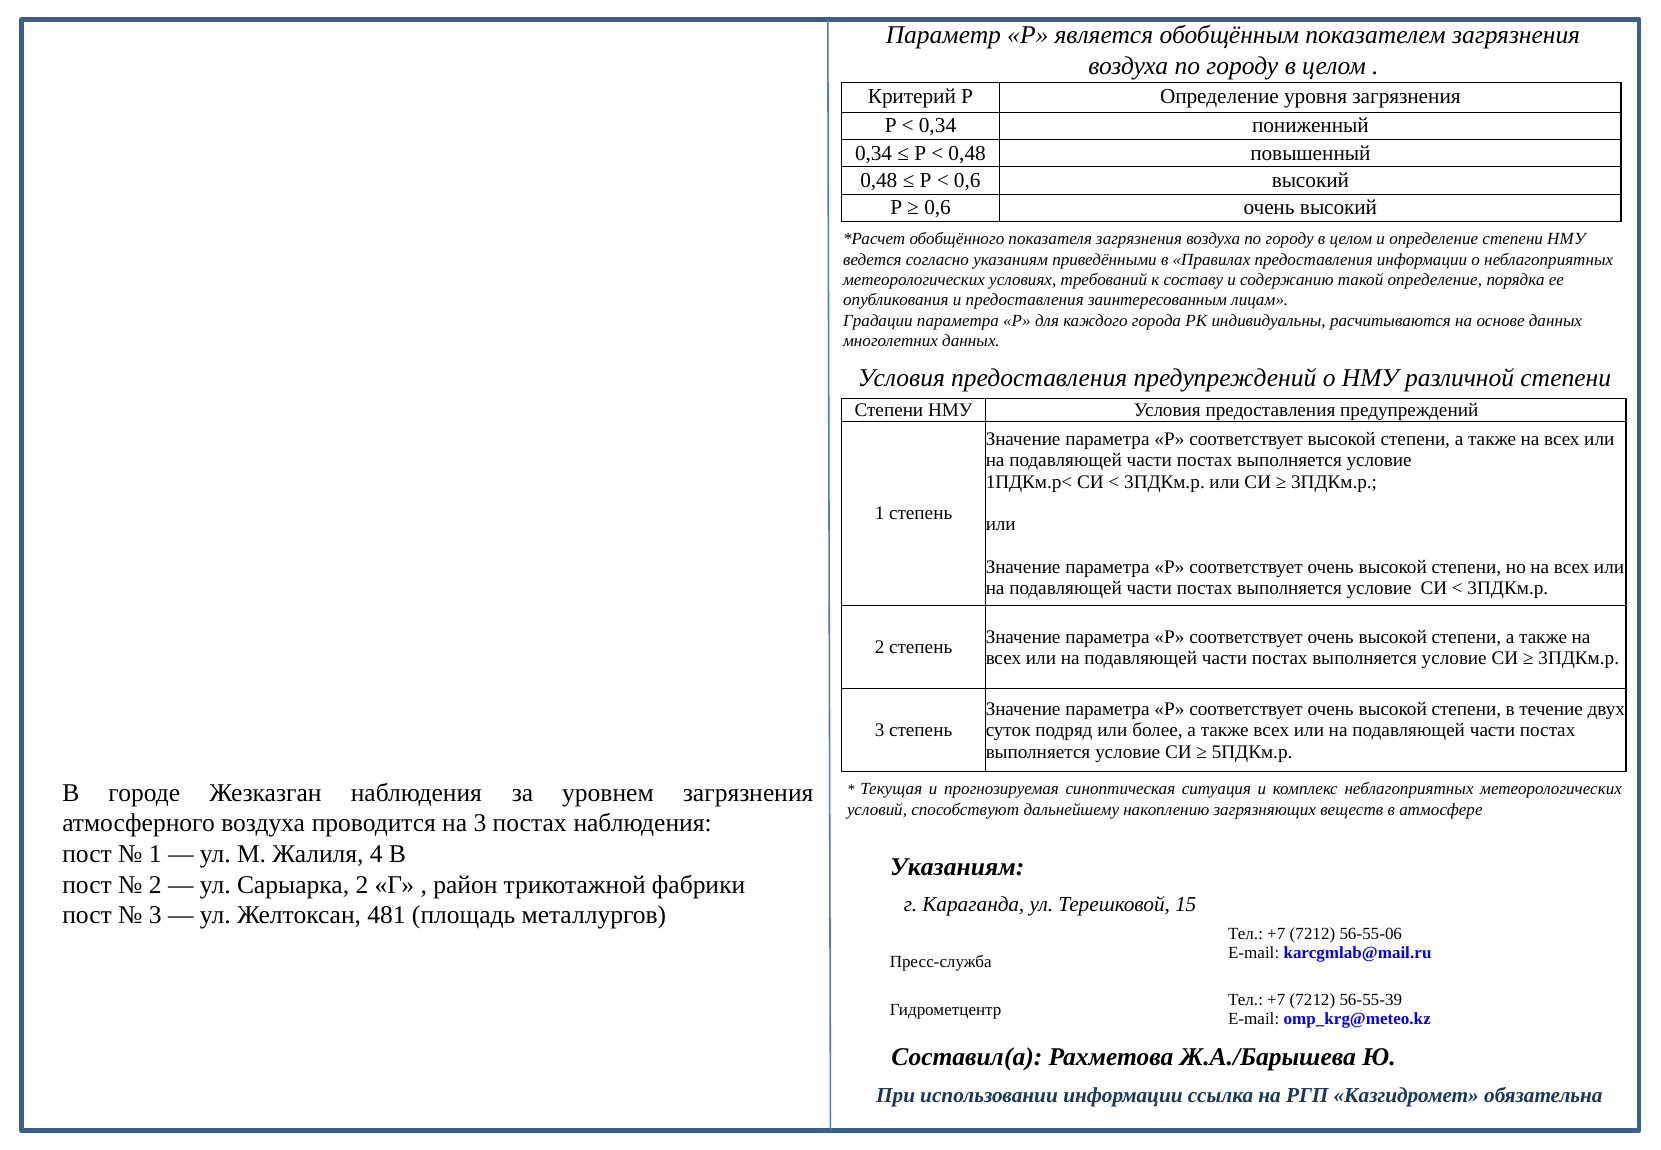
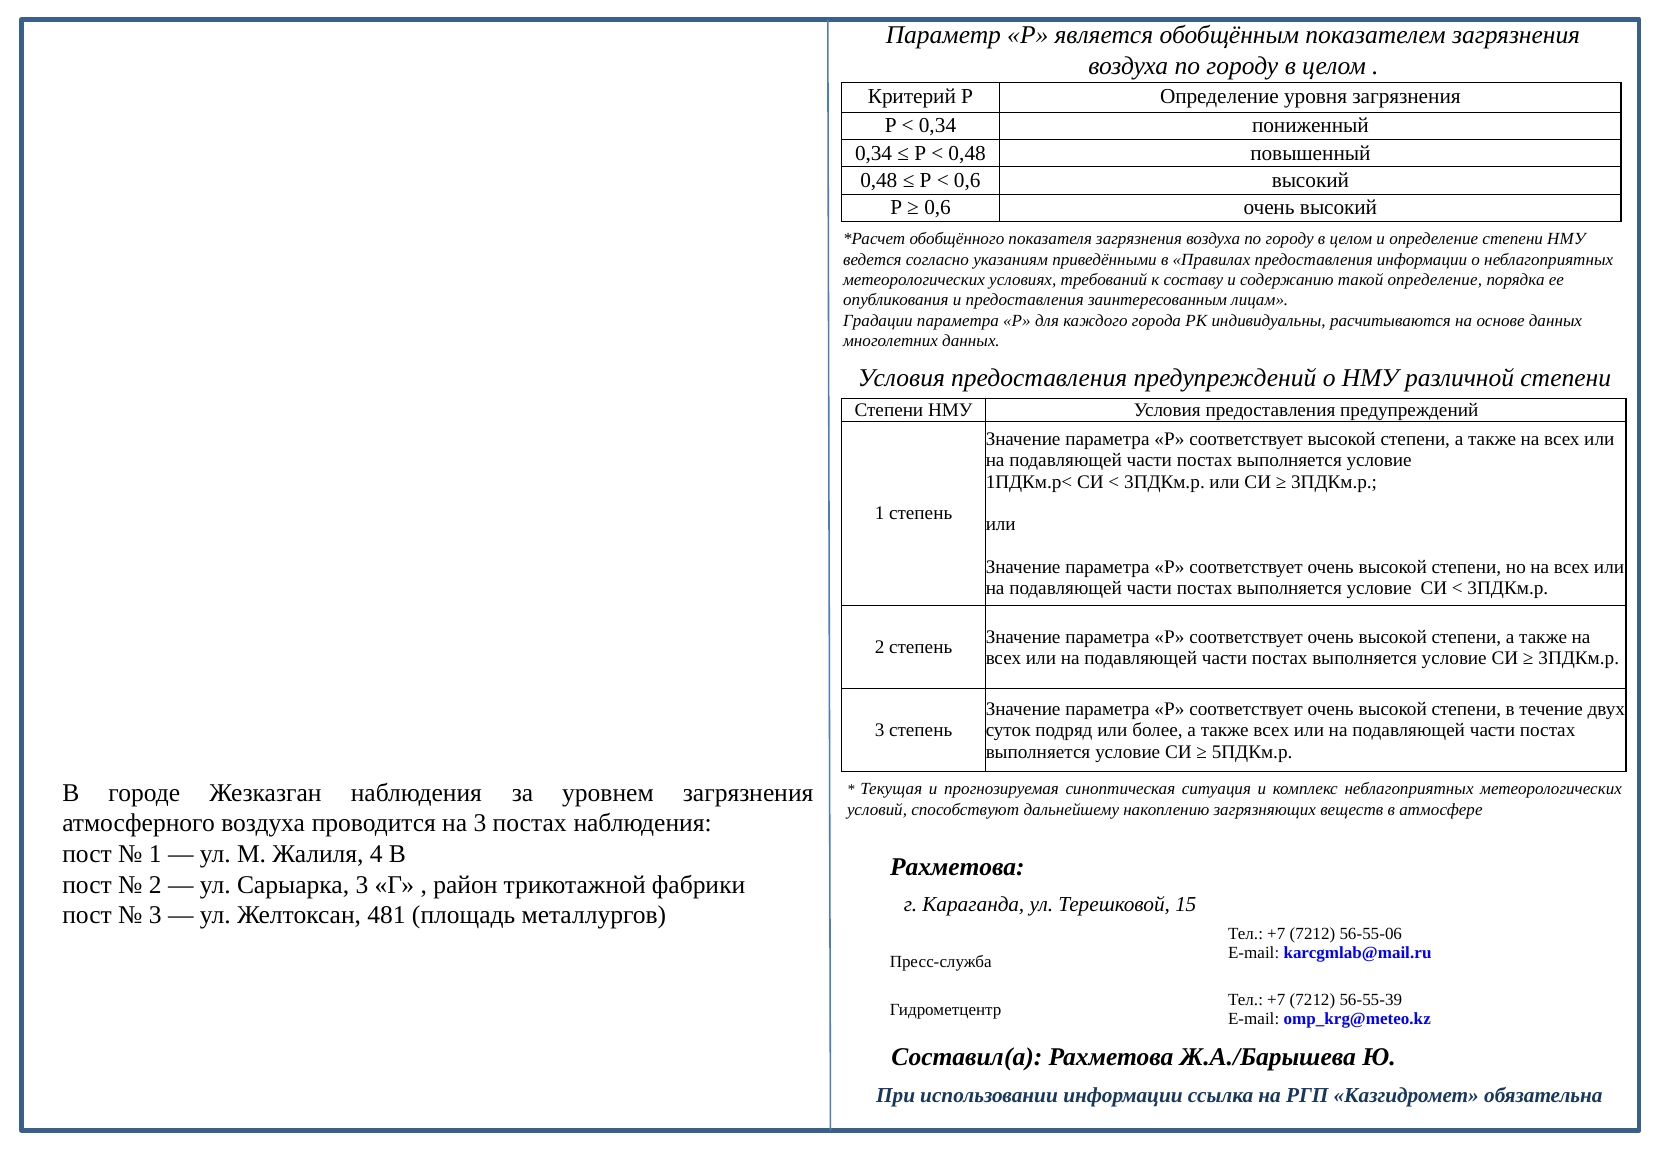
Указаниям at (957, 867): Указаниям -> Рахметова
Сарыарка 2: 2 -> 3
